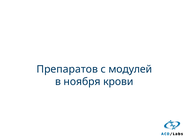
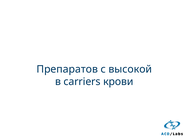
модулей: модулей -> высокой
ноября: ноября -> carriers
